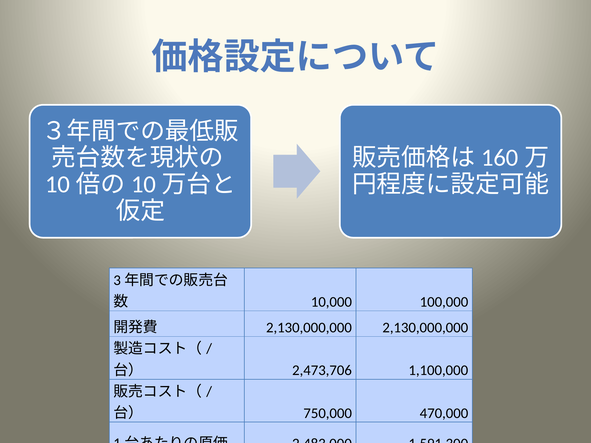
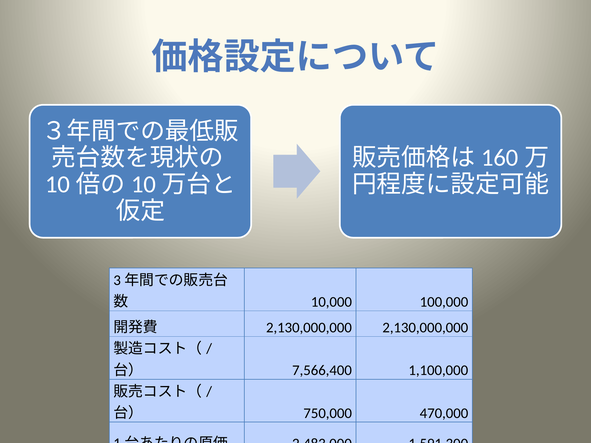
2,473,706: 2,473,706 -> 7,566,400
